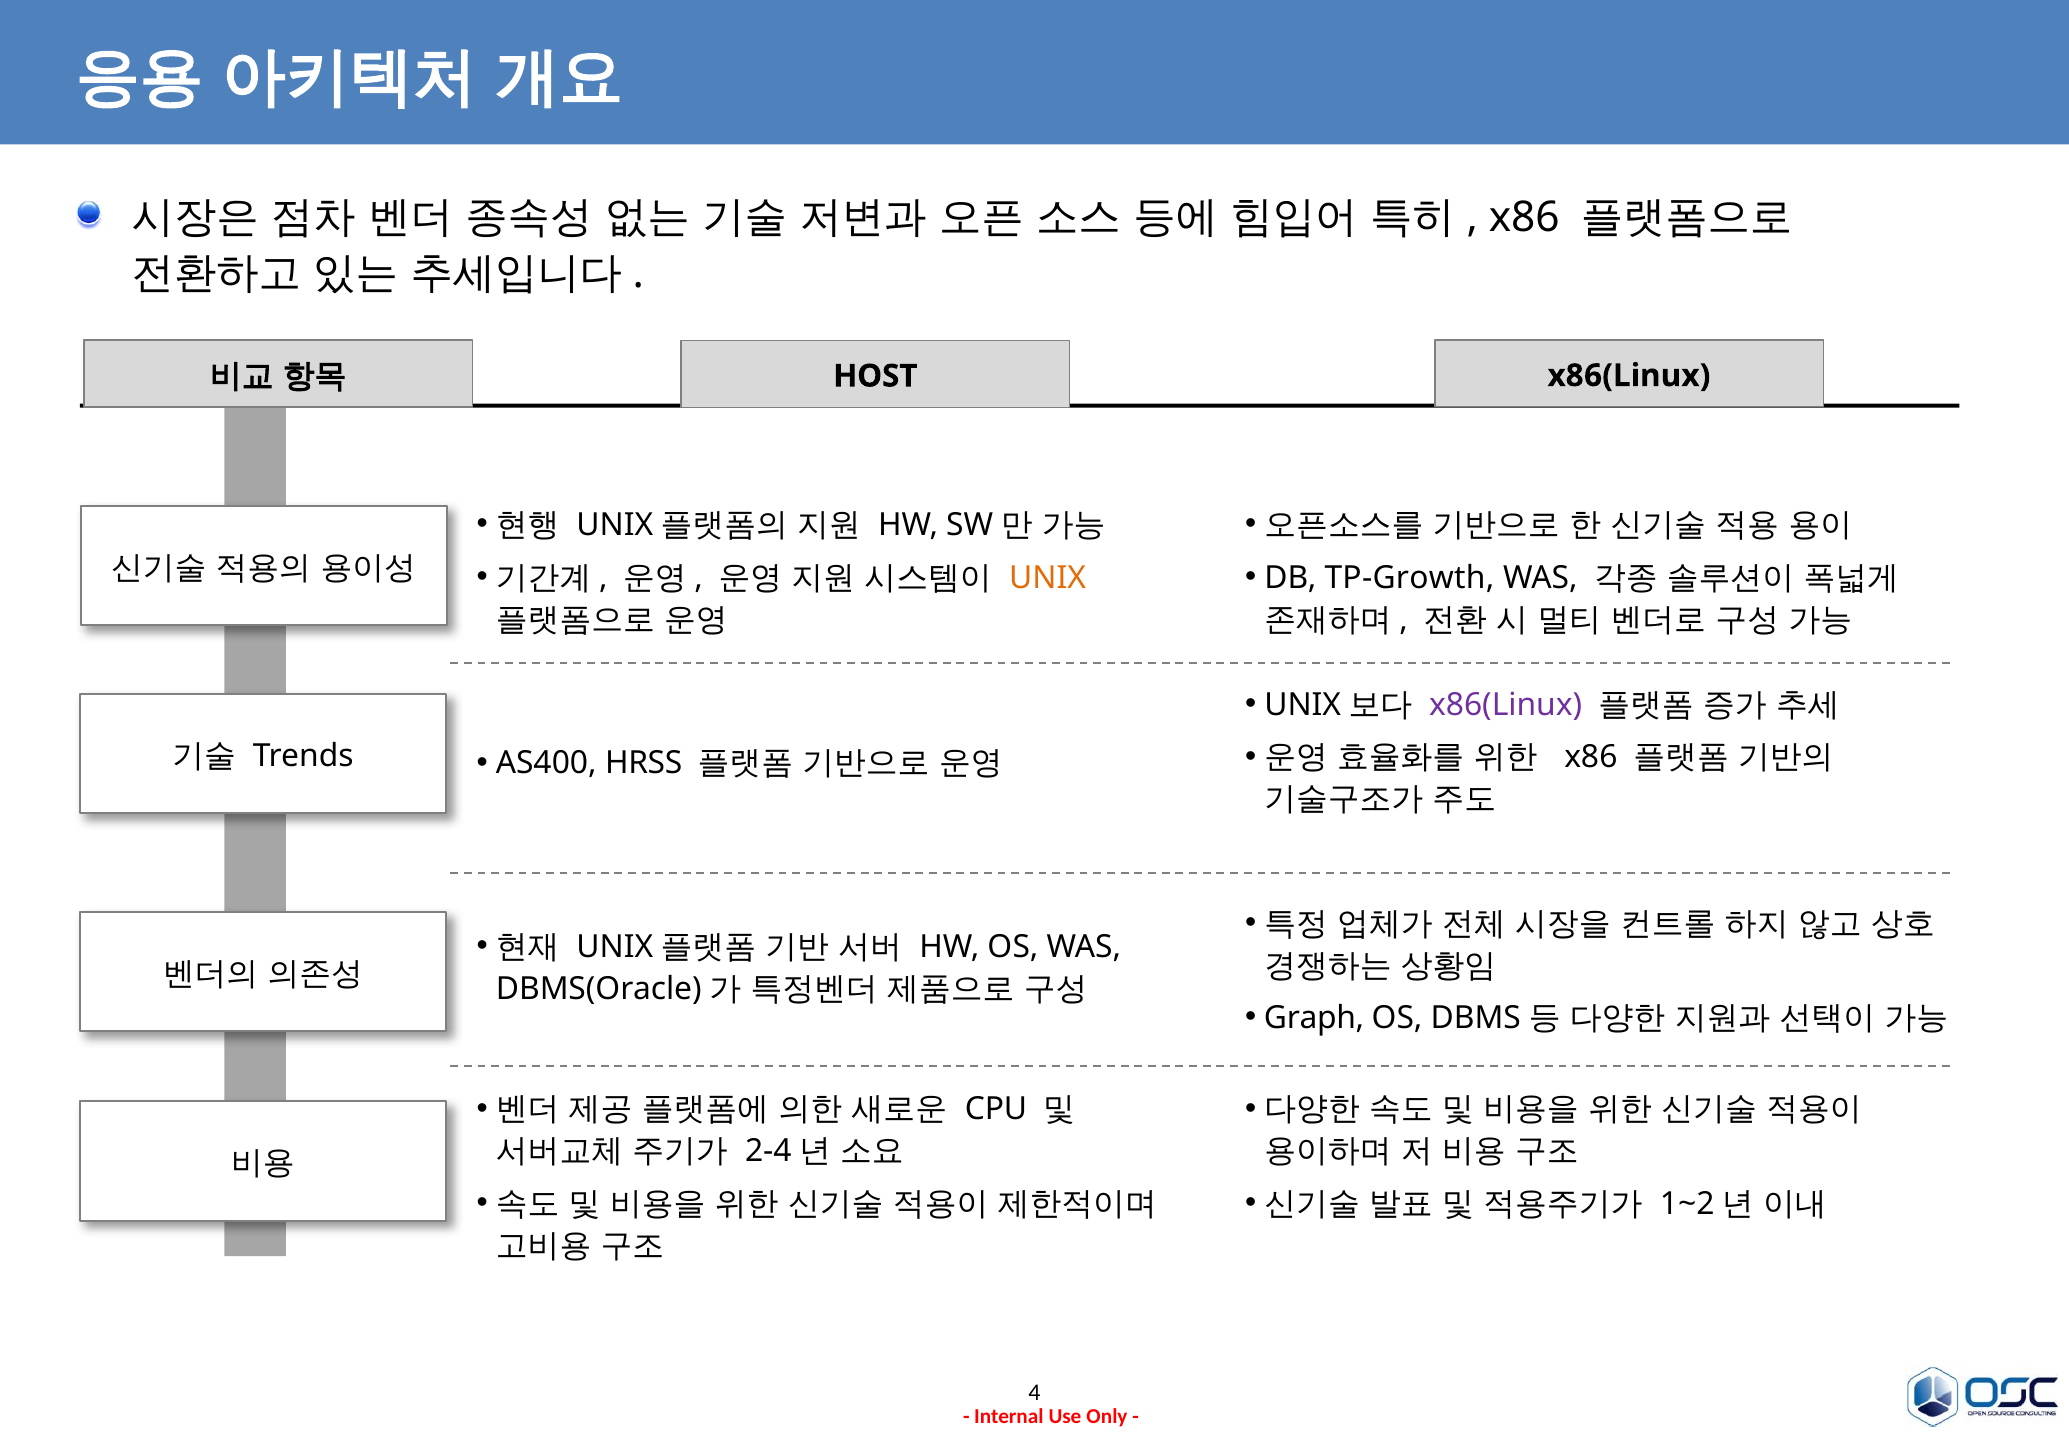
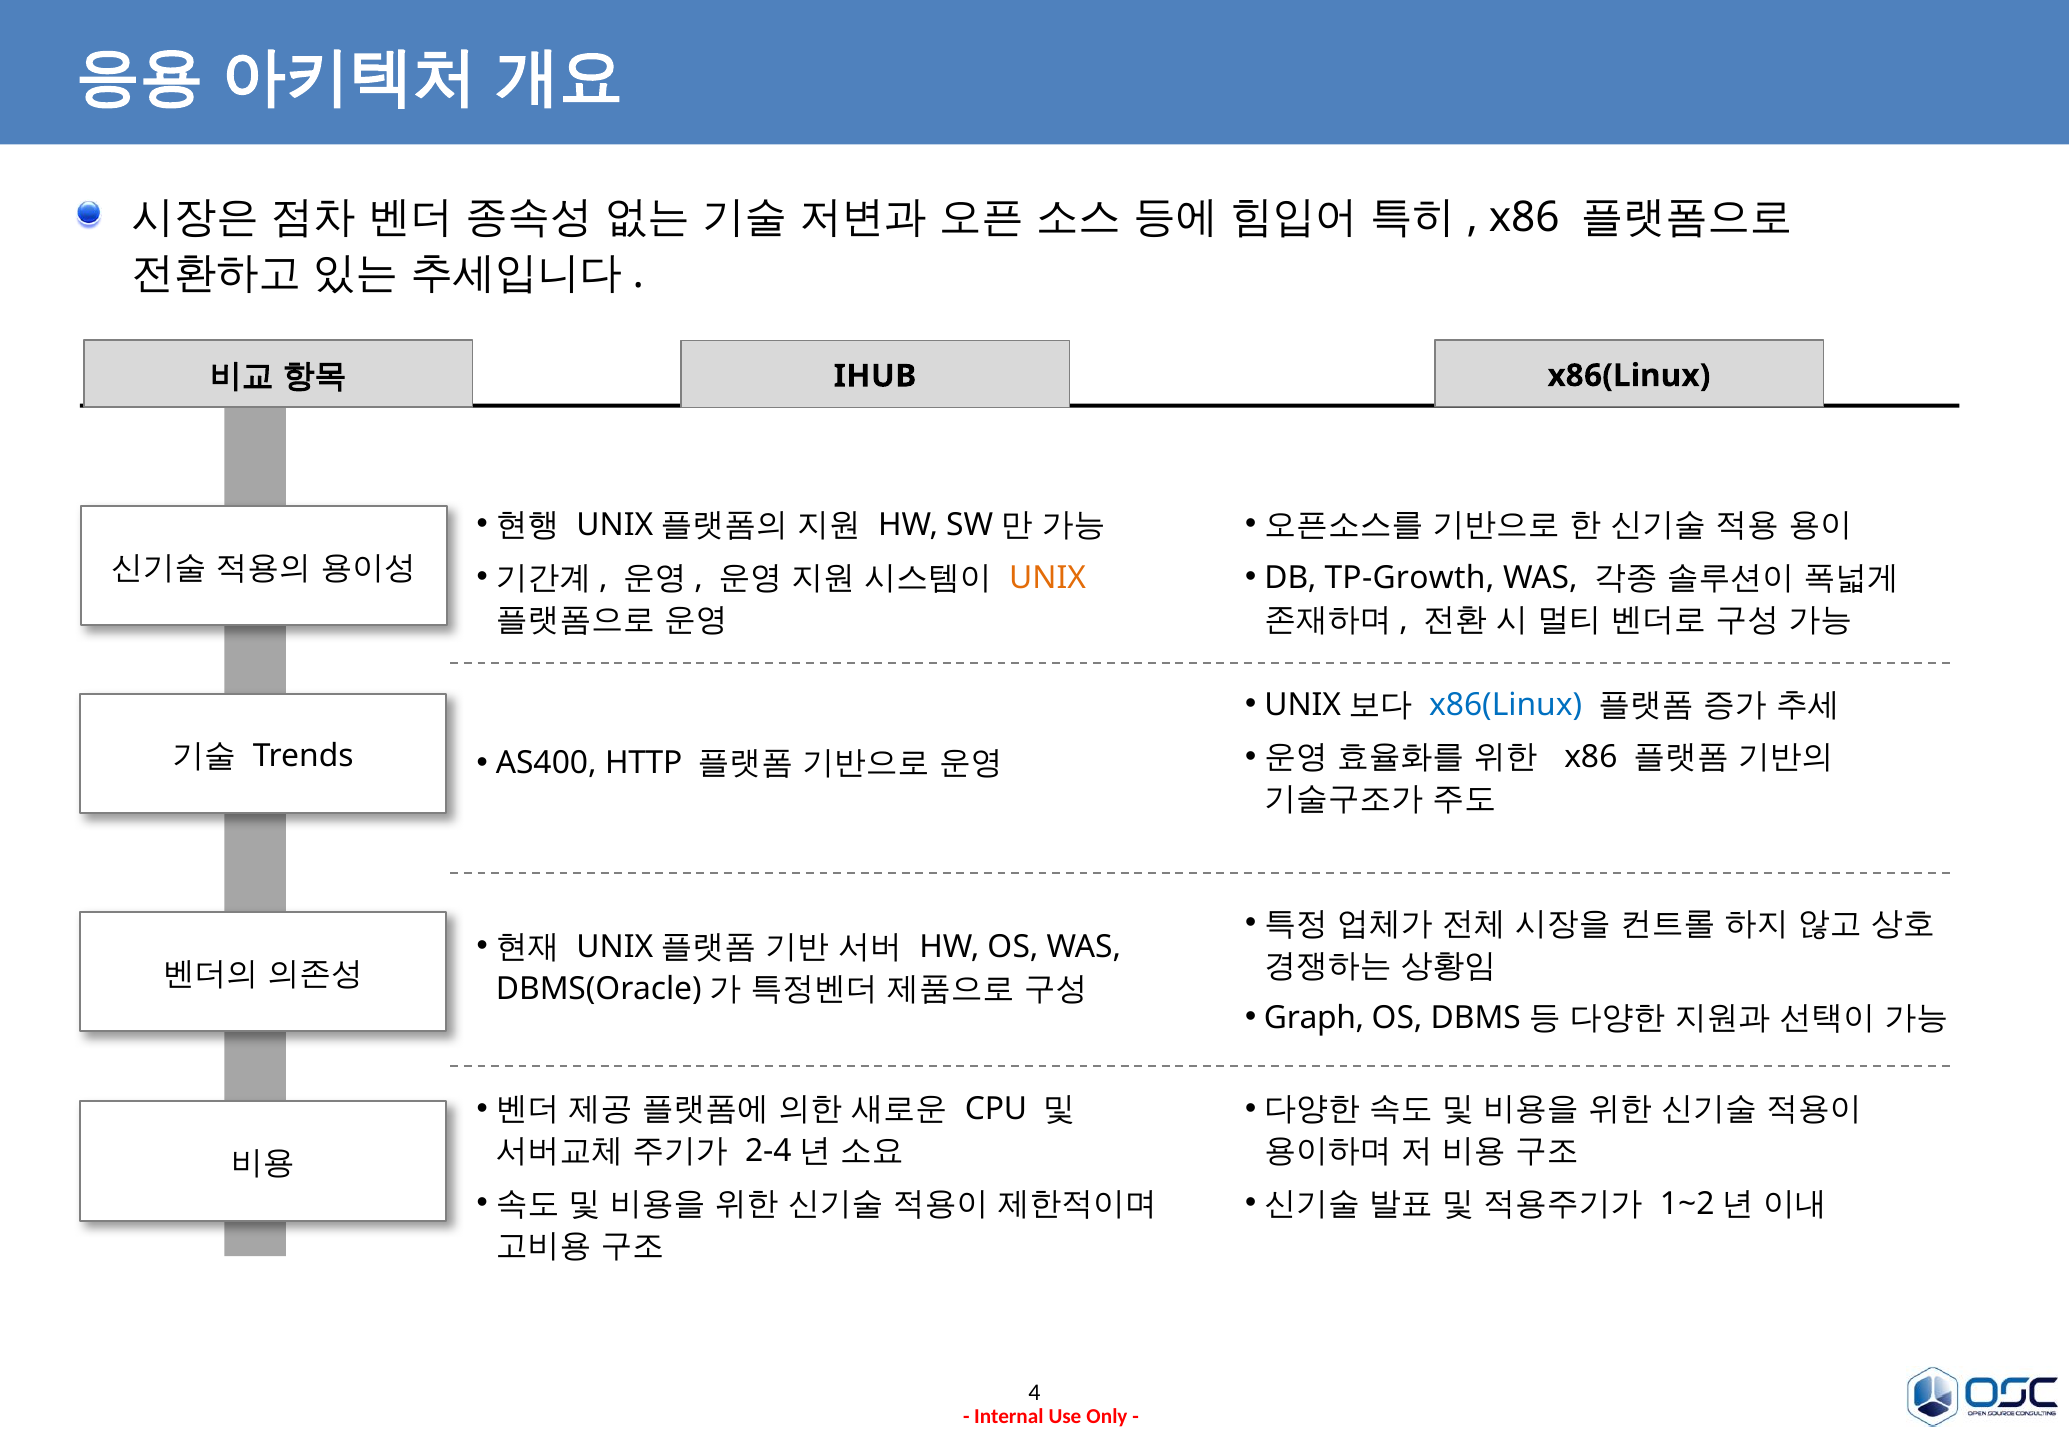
HOST: HOST -> IHUB
x86(Linux at (1506, 705) colour: purple -> blue
HRSS: HRSS -> HTTP
